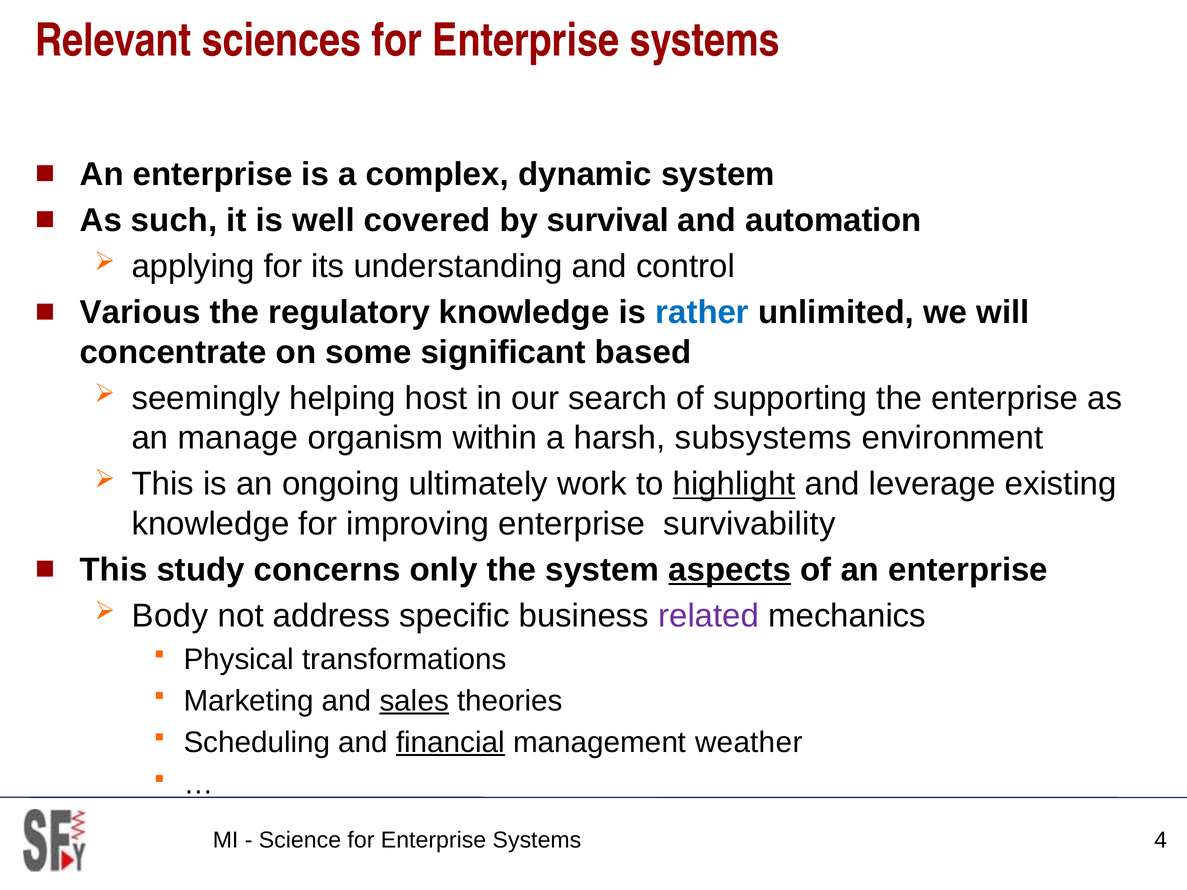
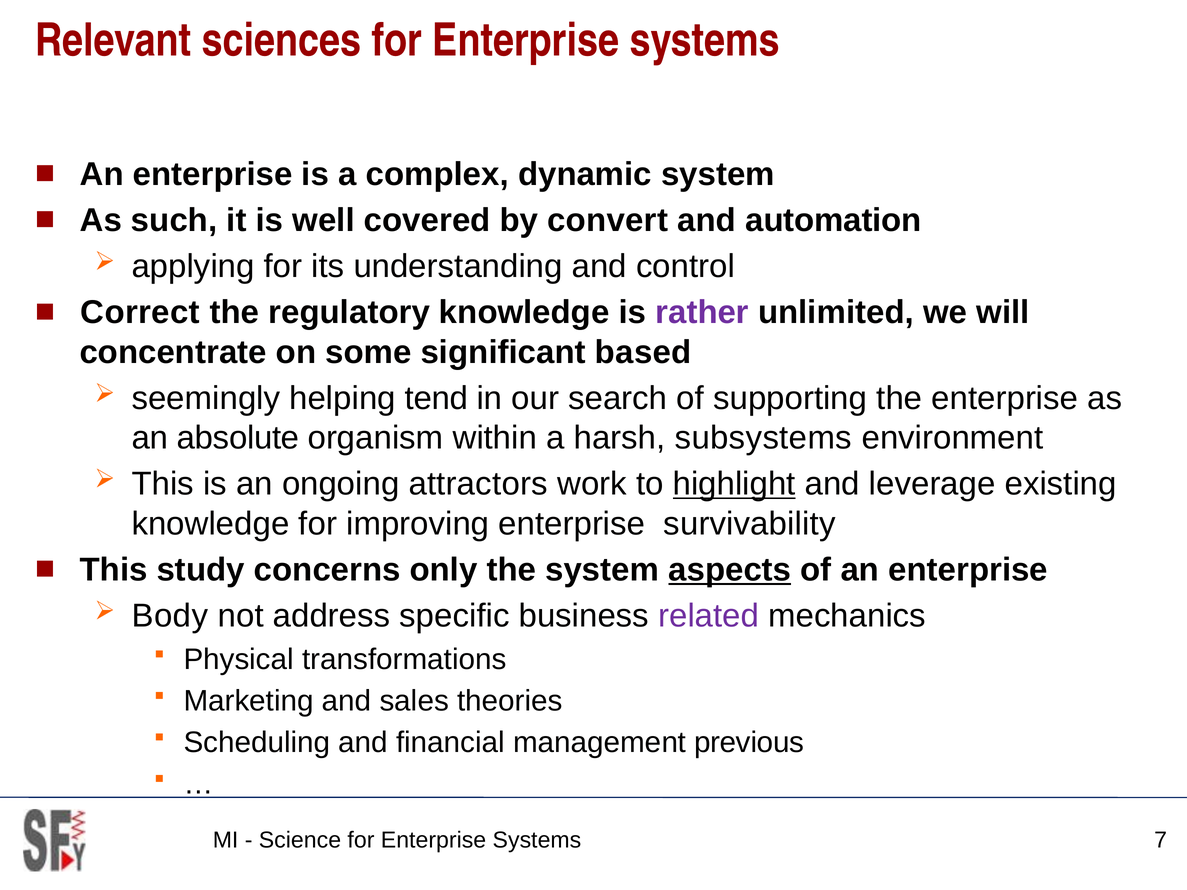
survival: survival -> convert
Various: Various -> Correct
rather colour: blue -> purple
host: host -> tend
manage: manage -> absolute
ultimately: ultimately -> attractors
sales underline: present -> none
financial underline: present -> none
weather: weather -> previous
4: 4 -> 7
